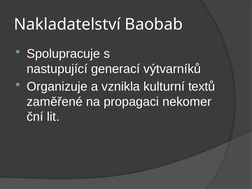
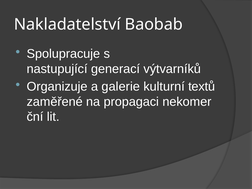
vznikla: vznikla -> galerie
